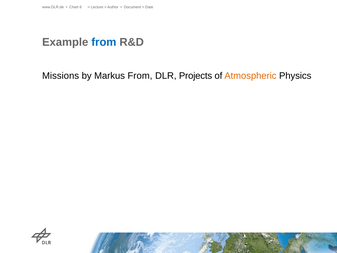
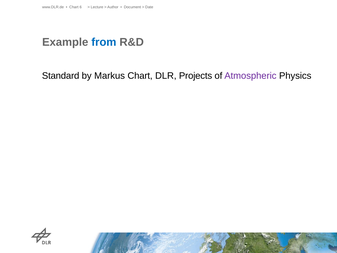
Missions: Missions -> Standard
Markus From: From -> Chart
Atmospheric colour: orange -> purple
